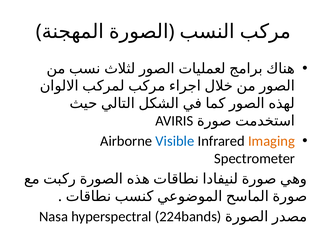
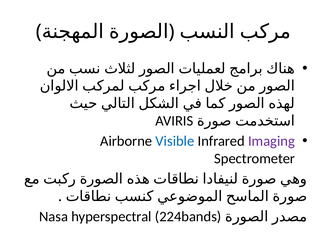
Imaging colour: orange -> purple
